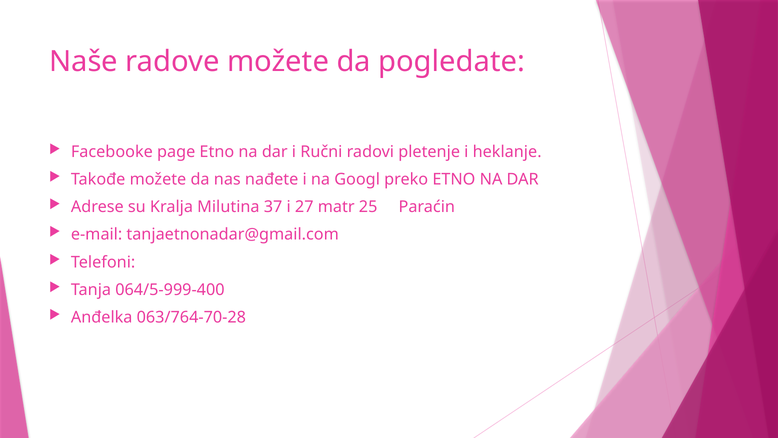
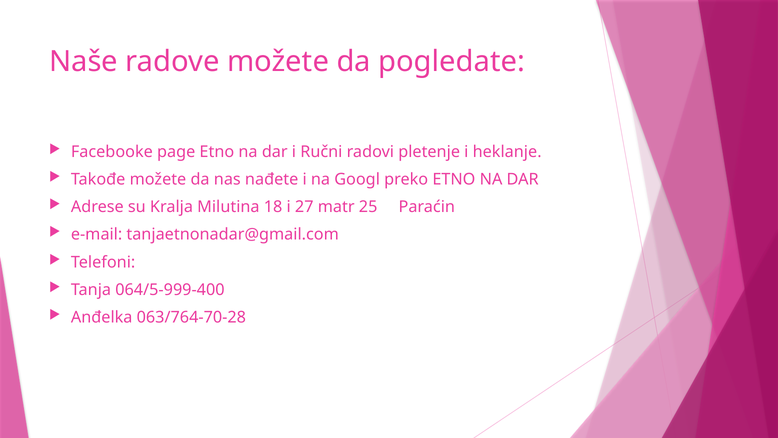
37: 37 -> 18
